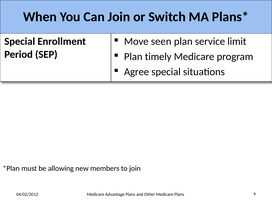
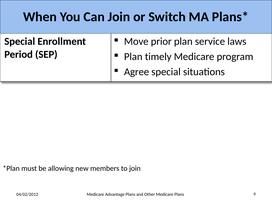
seen: seen -> prior
limit: limit -> laws
